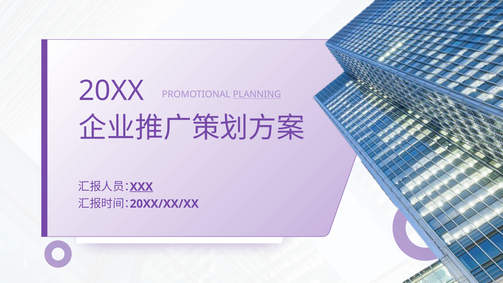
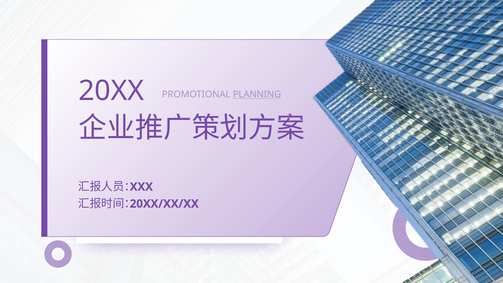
XXX underline: present -> none
